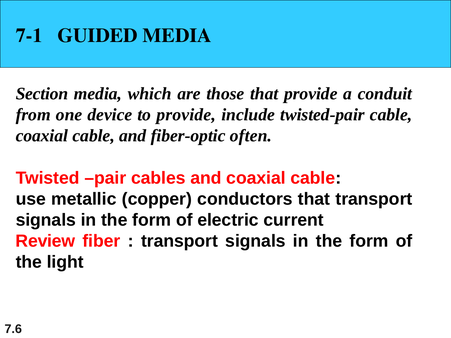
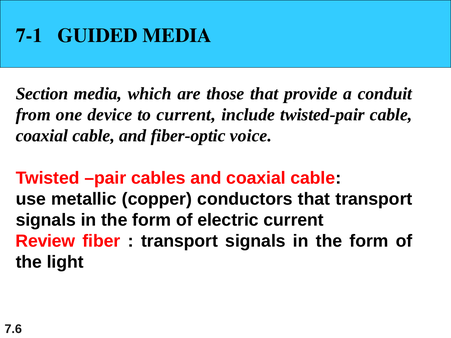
to provide: provide -> current
often: often -> voice
